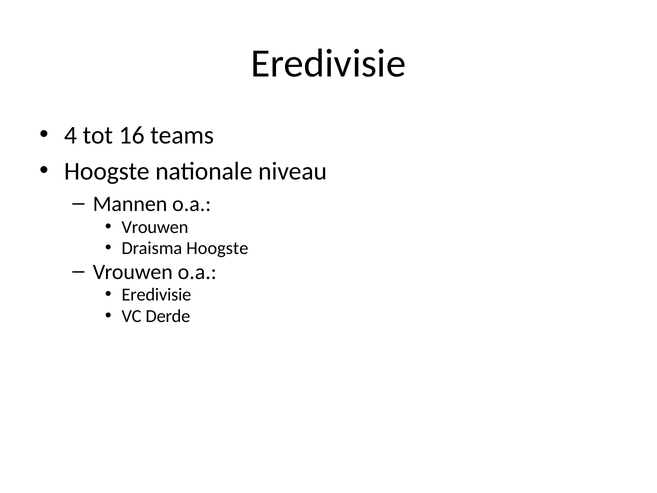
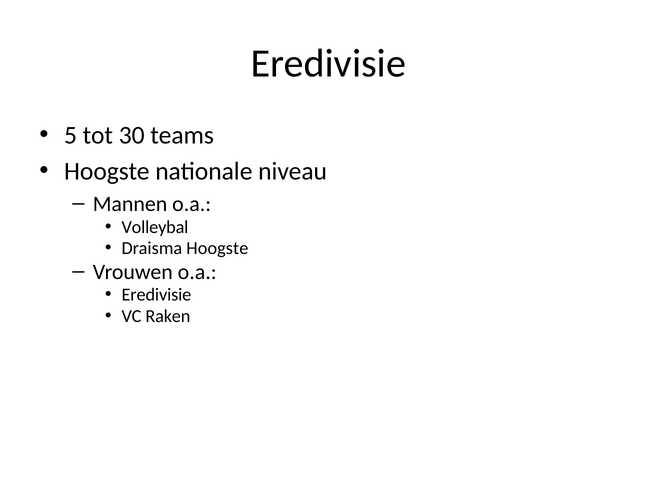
4: 4 -> 5
16: 16 -> 30
Vrouwen at (155, 227): Vrouwen -> Volleybal
Derde: Derde -> Raken
